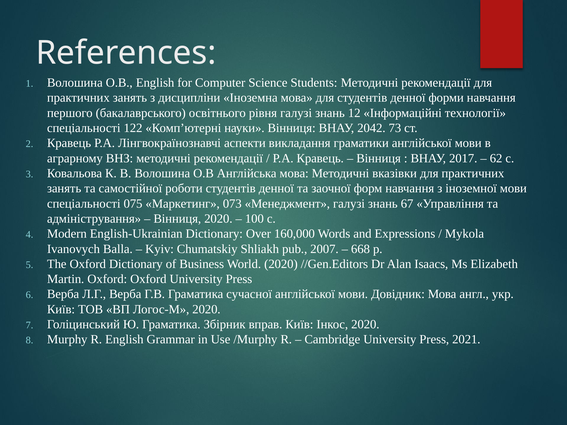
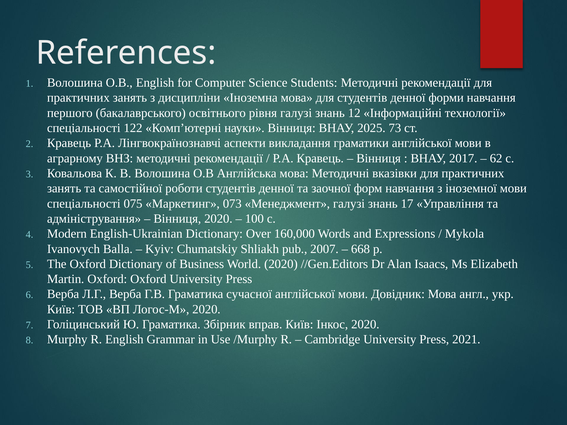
2042: 2042 -> 2025
67: 67 -> 17
